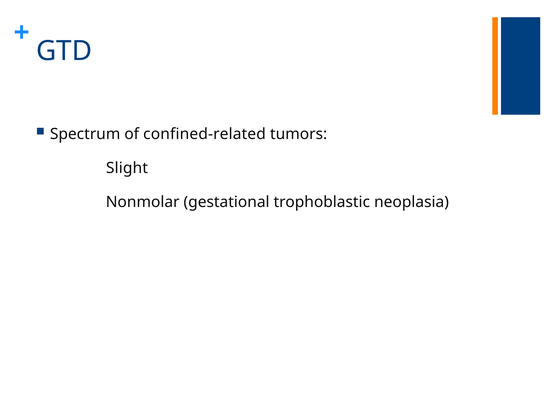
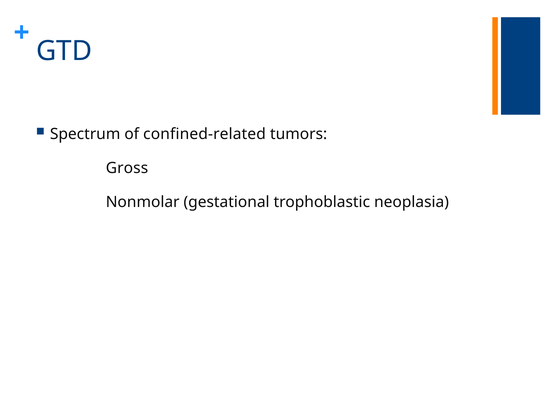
Slight: Slight -> Gross
